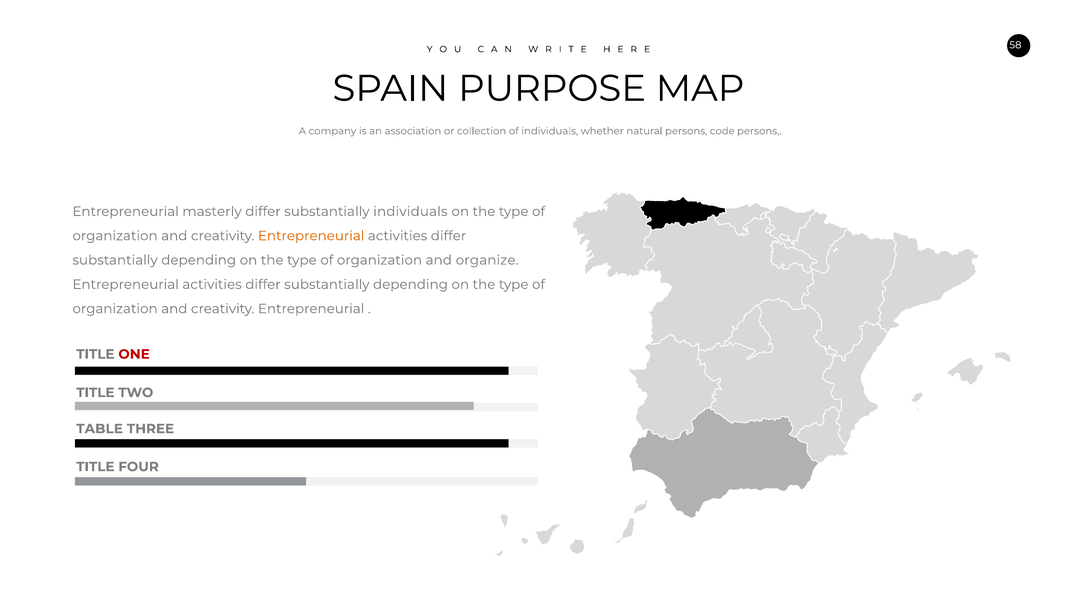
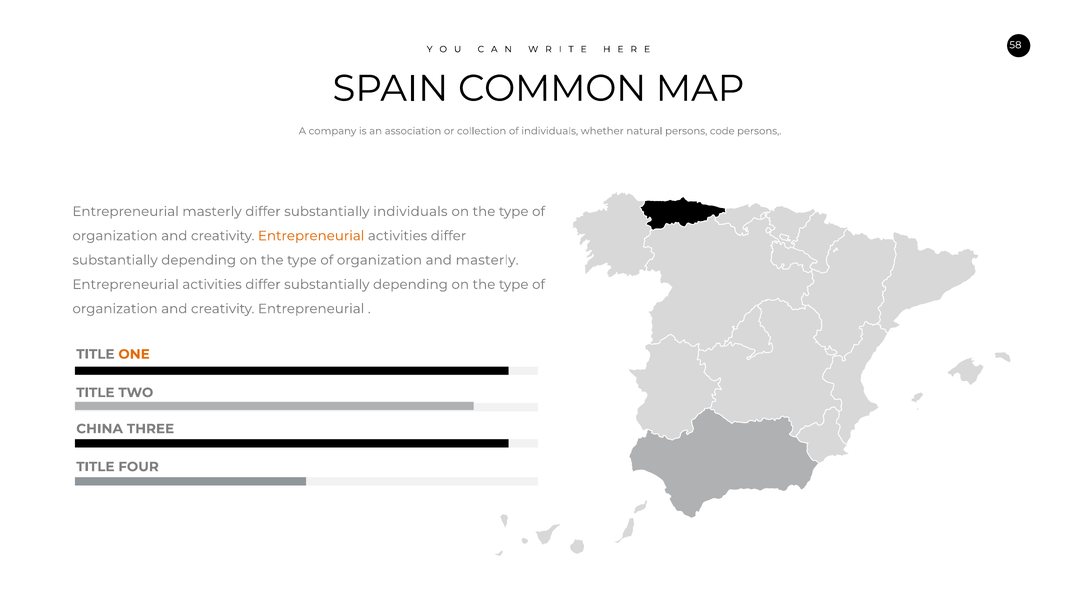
PURPOSE: PURPOSE -> COMMON
and organize: organize -> masterly
ONE colour: red -> orange
TABLE: TABLE -> CHINA
